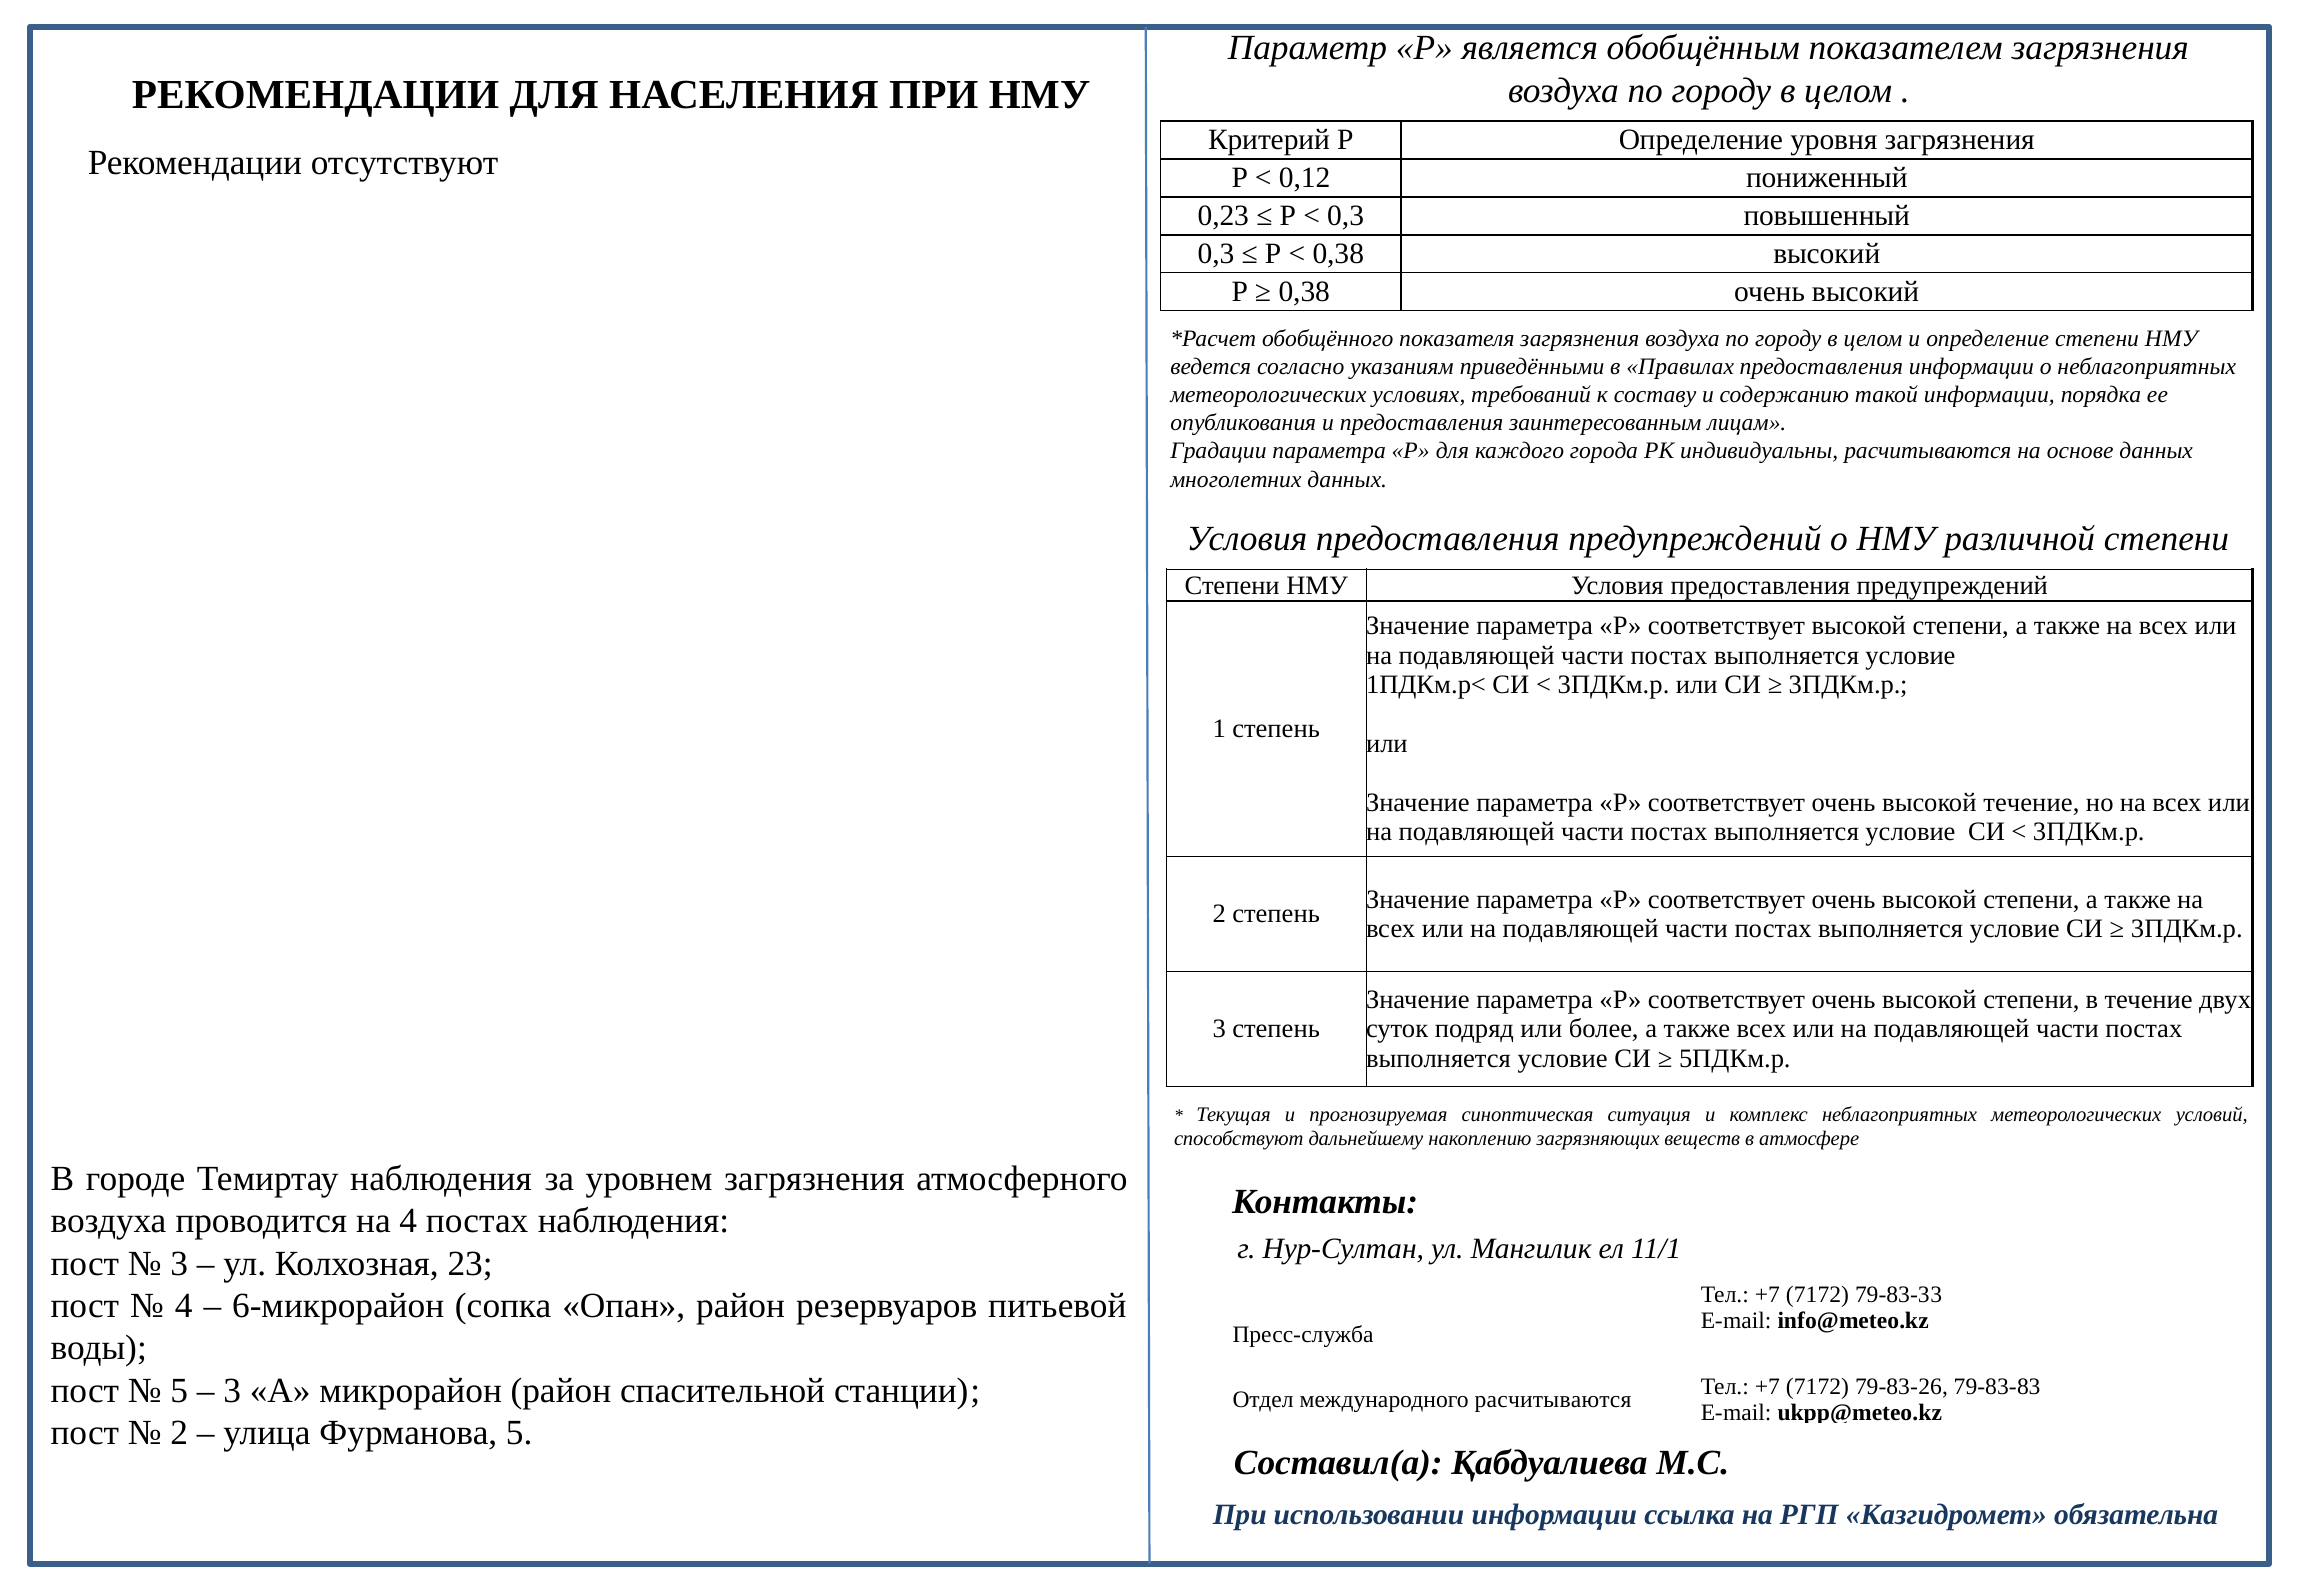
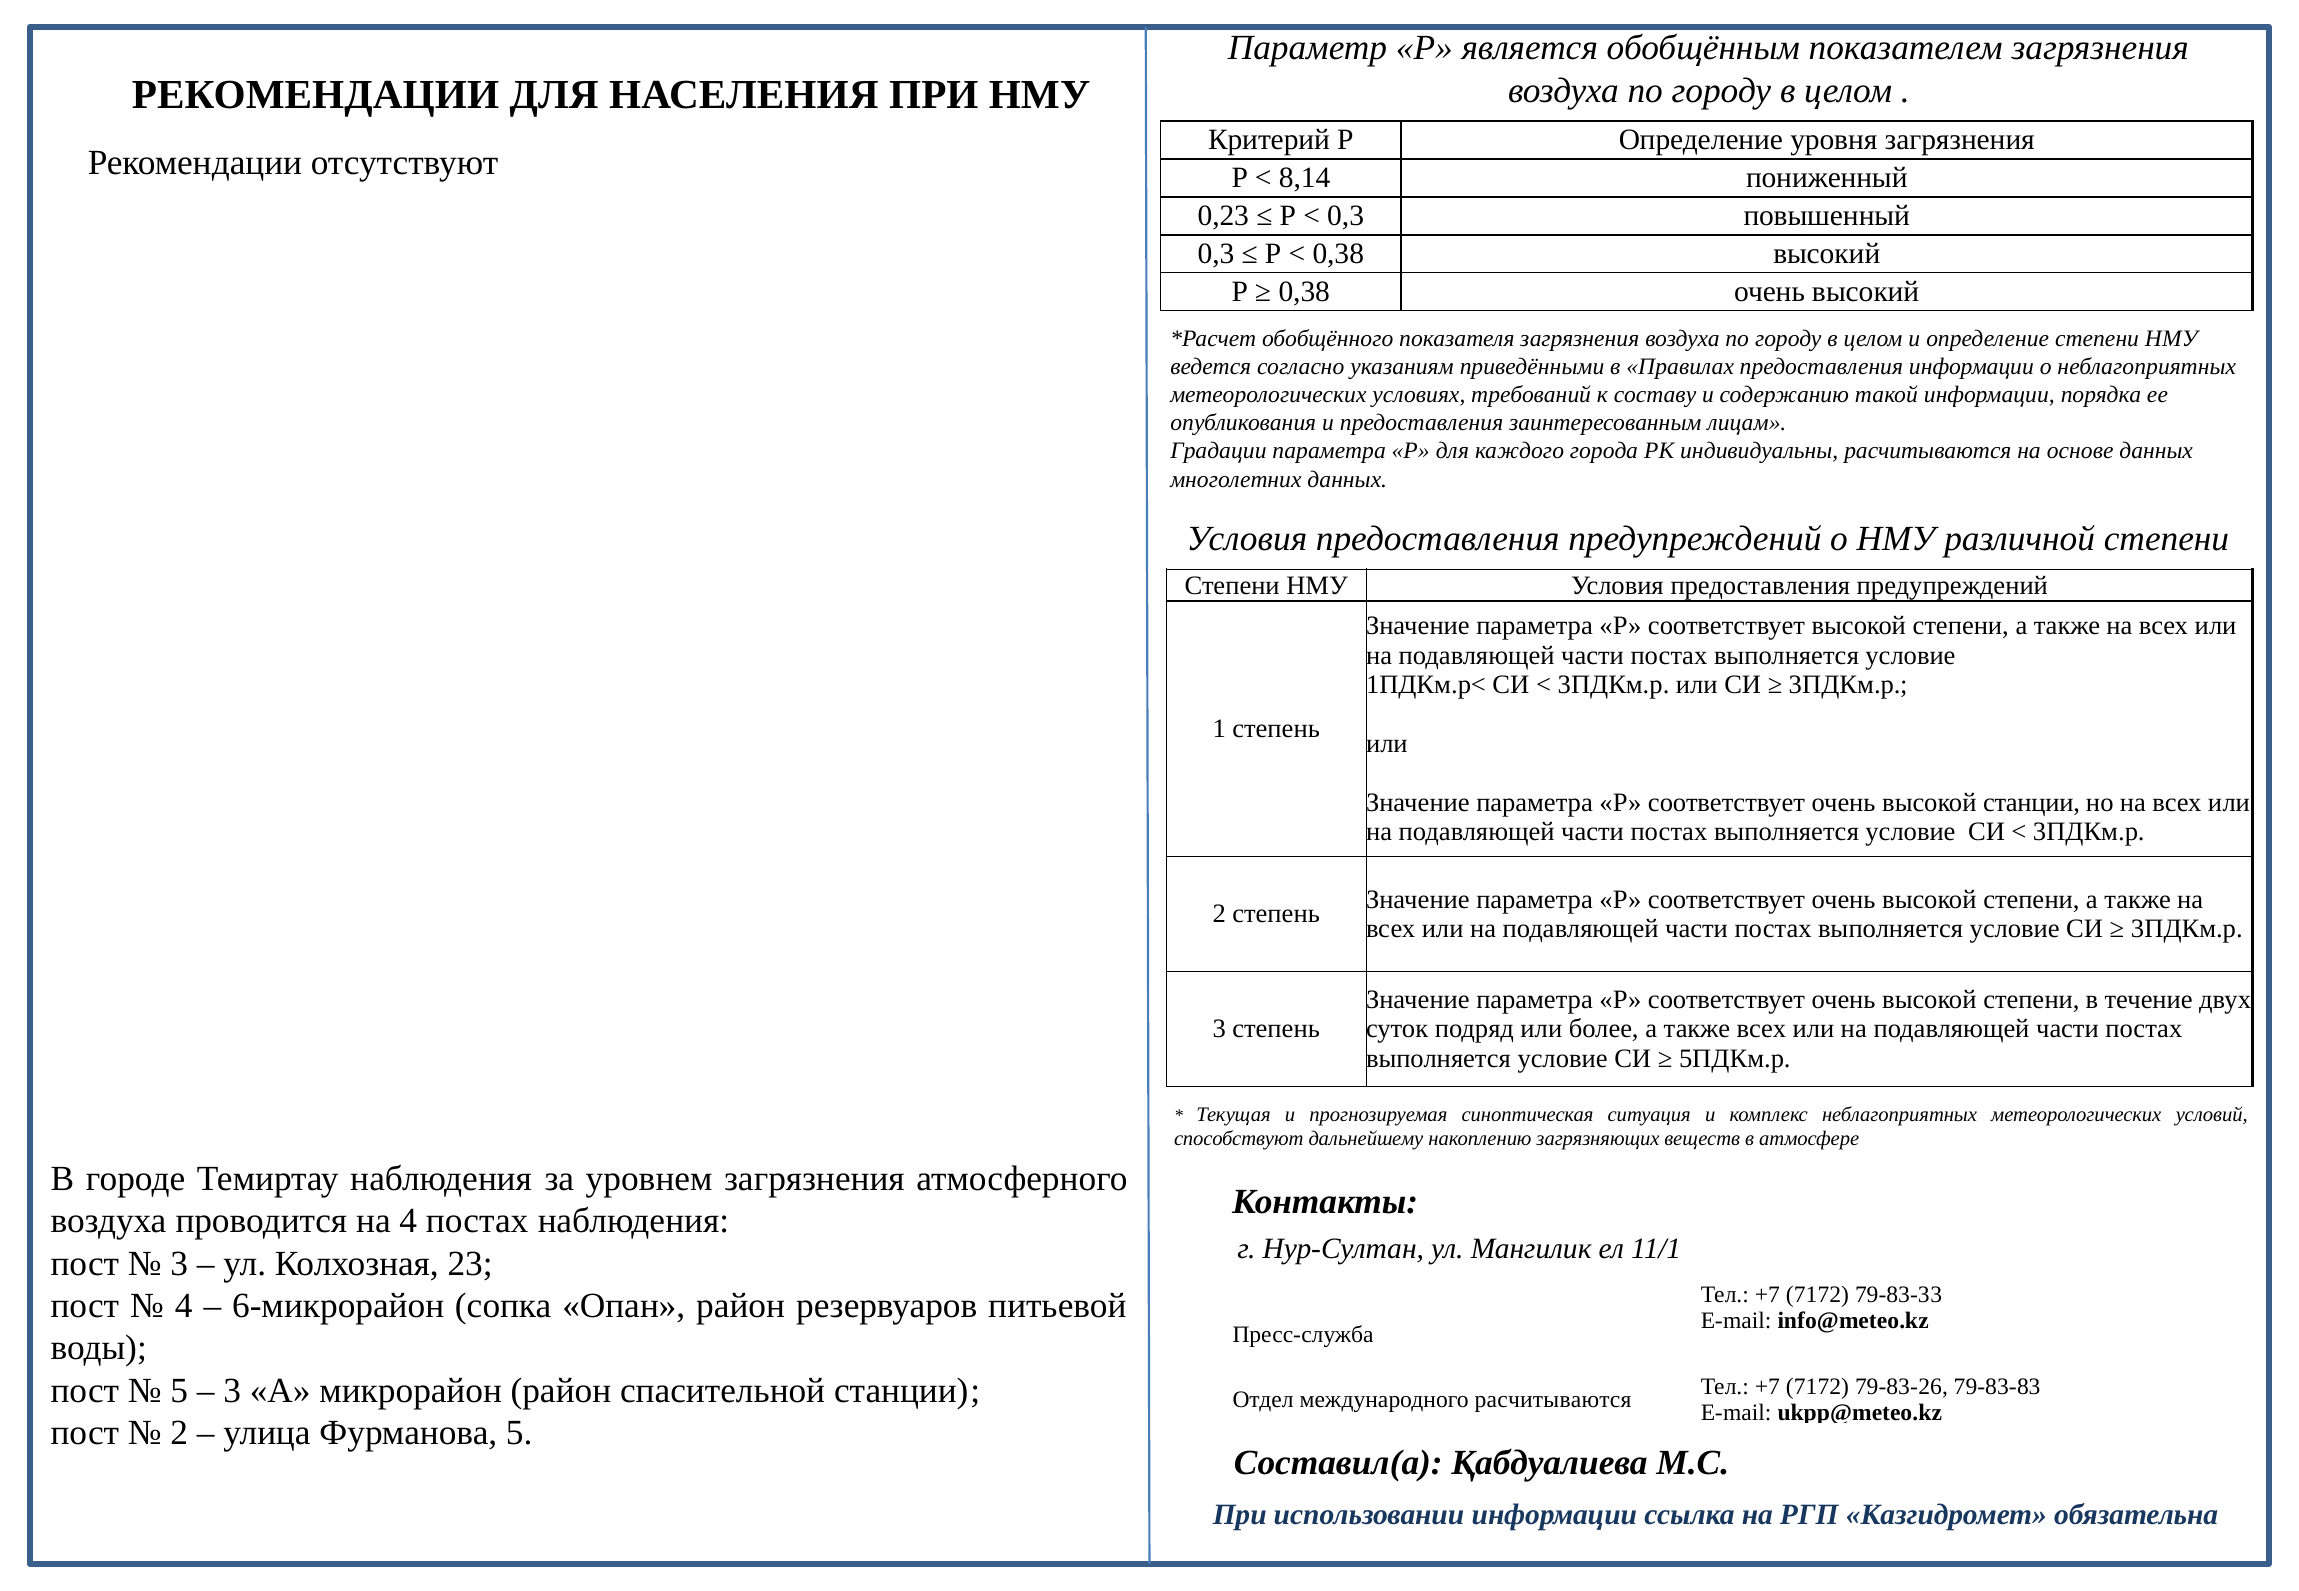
0,12: 0,12 -> 8,14
высокой течение: течение -> станции
